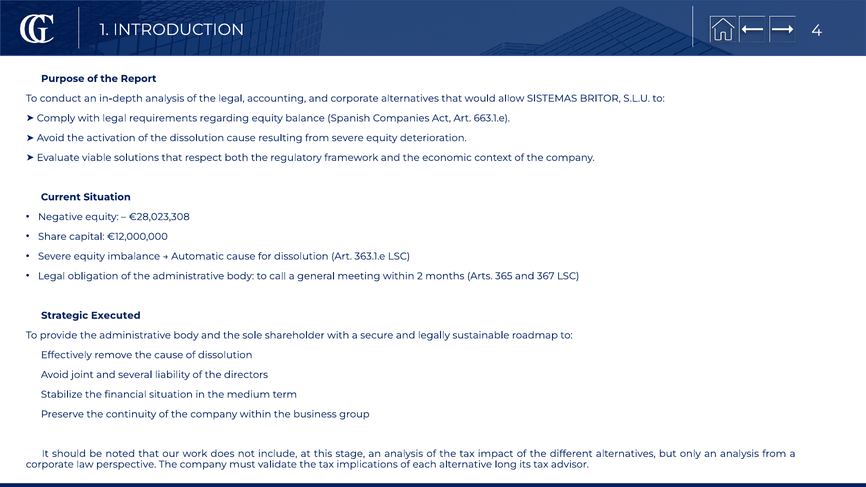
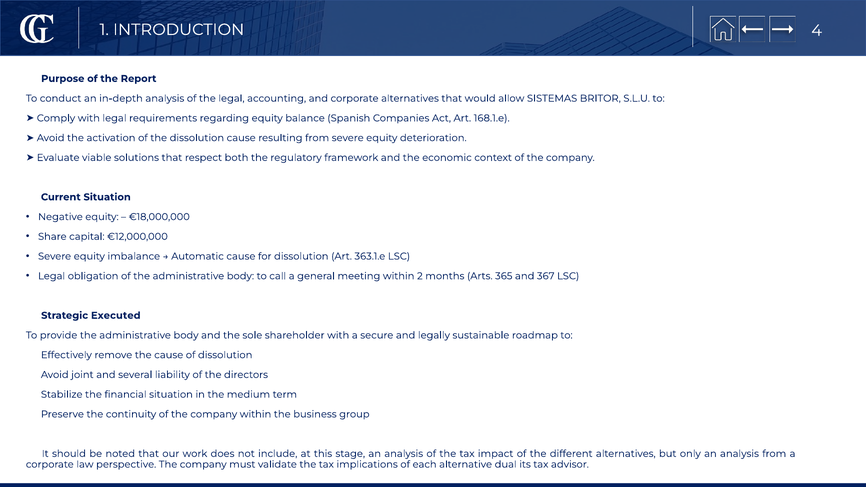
663.1.e: 663.1.e -> 168.1.e
€28,023,308: €28,023,308 -> €18,000,000
long: long -> dual
